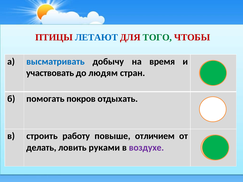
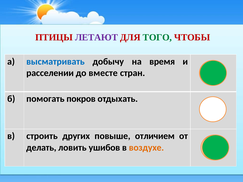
ЛЕТАЮТ colour: blue -> purple
участвовать: участвовать -> расселении
людям: людям -> вместе
работу: работу -> других
руками: руками -> ушибов
воздухе colour: purple -> orange
